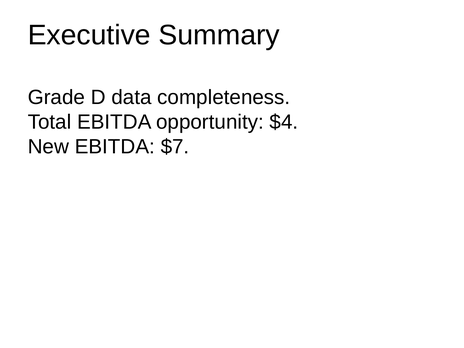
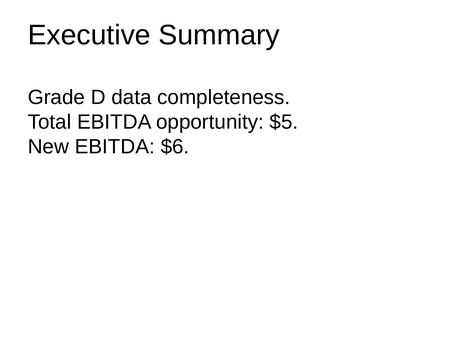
$4: $4 -> $5
$7: $7 -> $6
